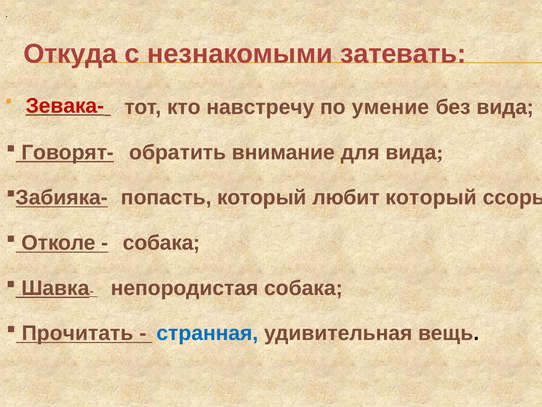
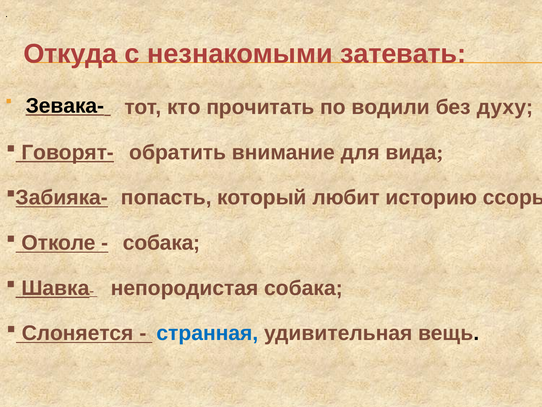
Зевака- colour: red -> black
навстречу: навстречу -> прочитать
умение: умение -> водили
без вида: вида -> духу
любит который: который -> историю
Прочитать: Прочитать -> Слоняется
